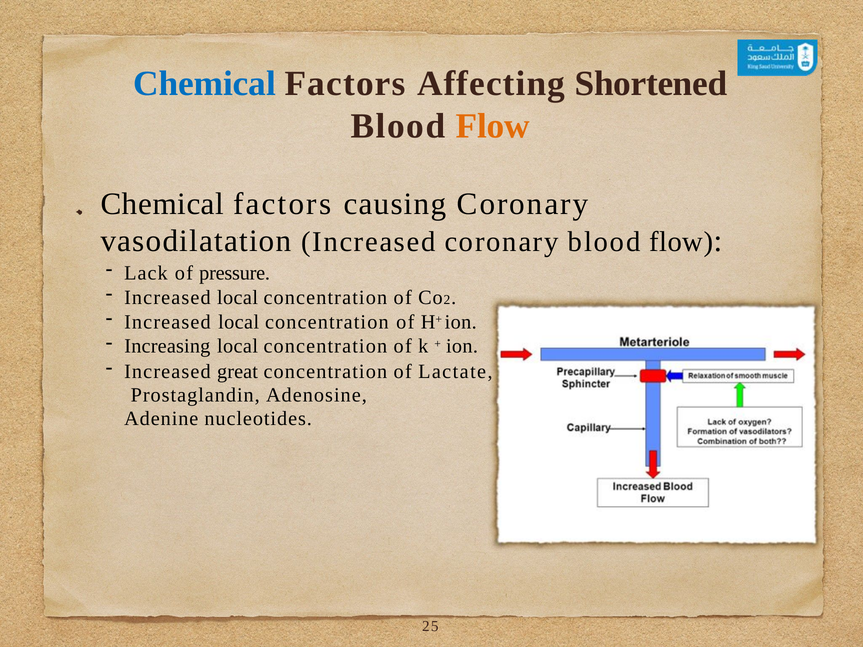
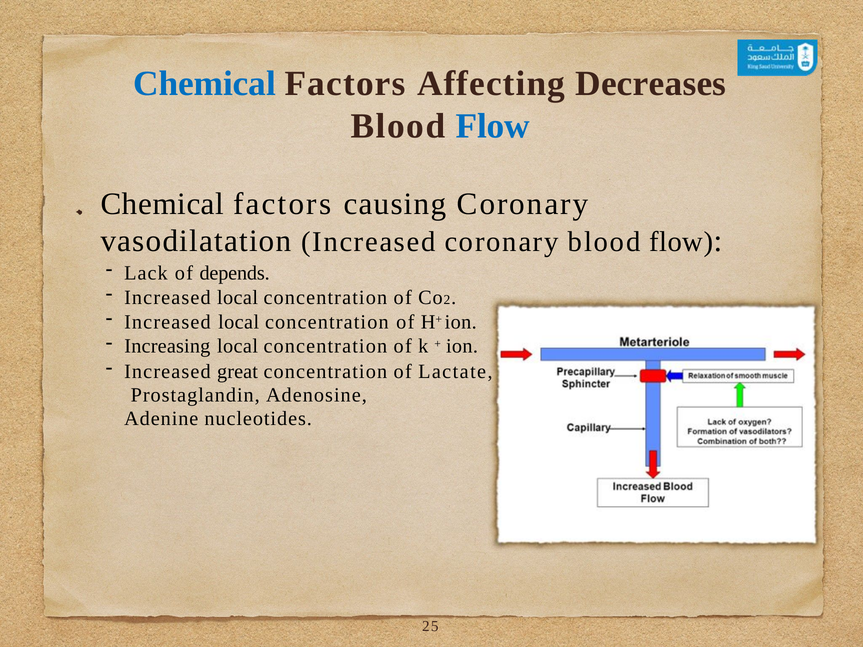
Shortened: Shortened -> Decreases
Flow at (493, 126) colour: orange -> blue
pressure: pressure -> depends
